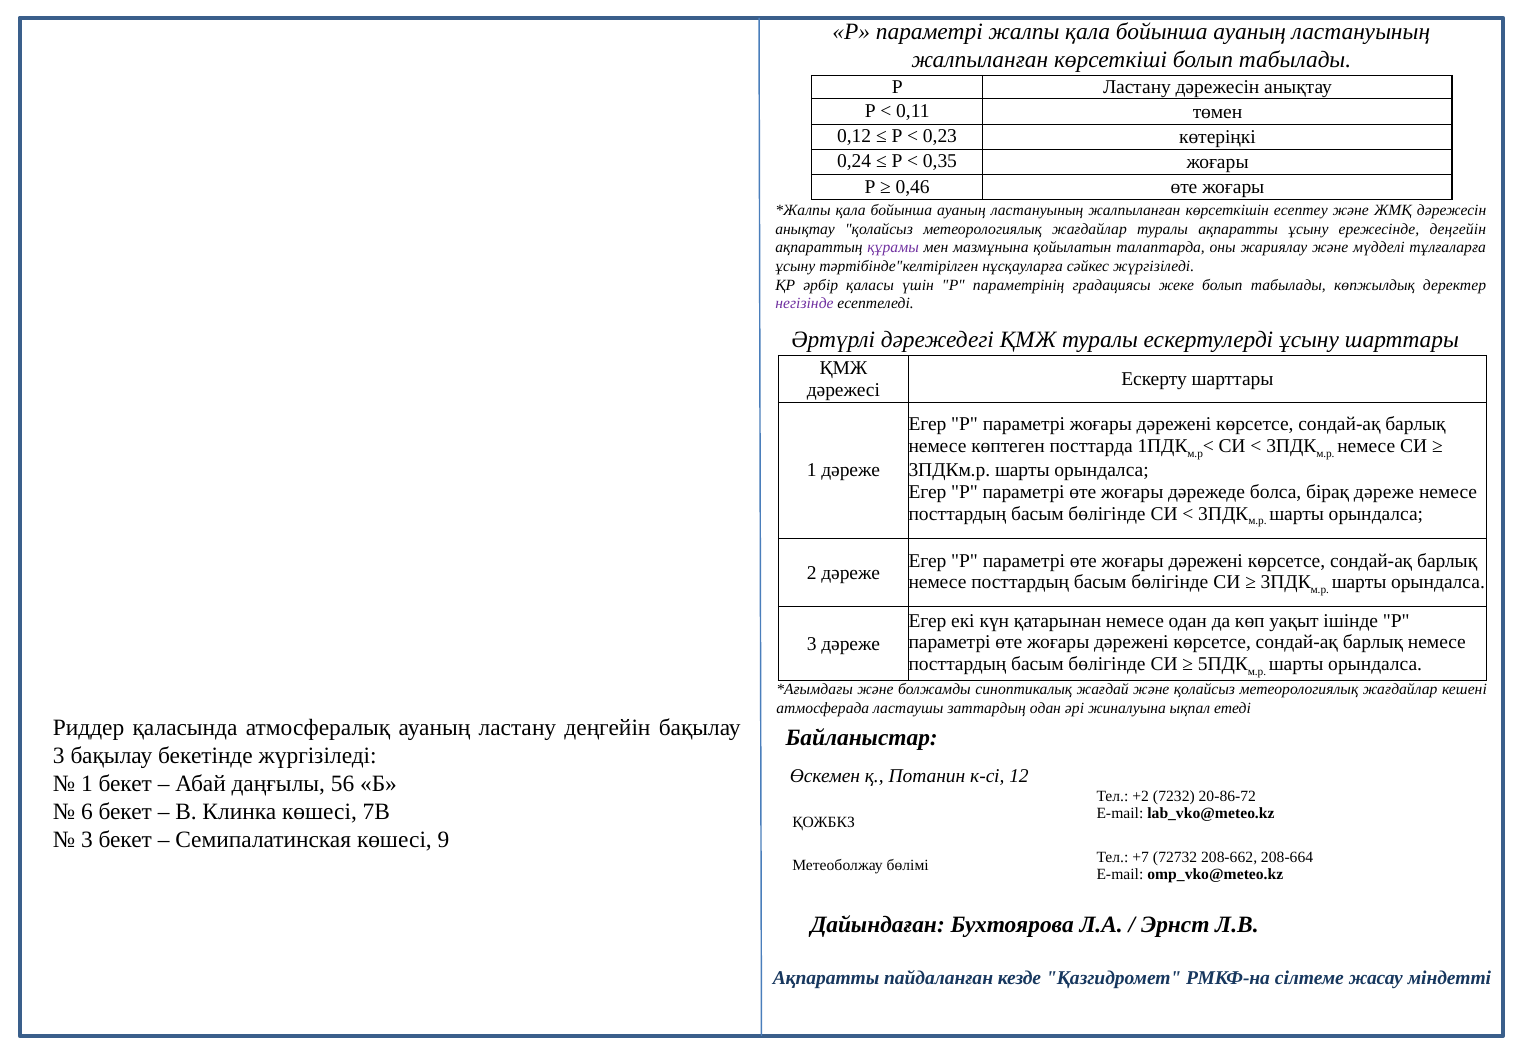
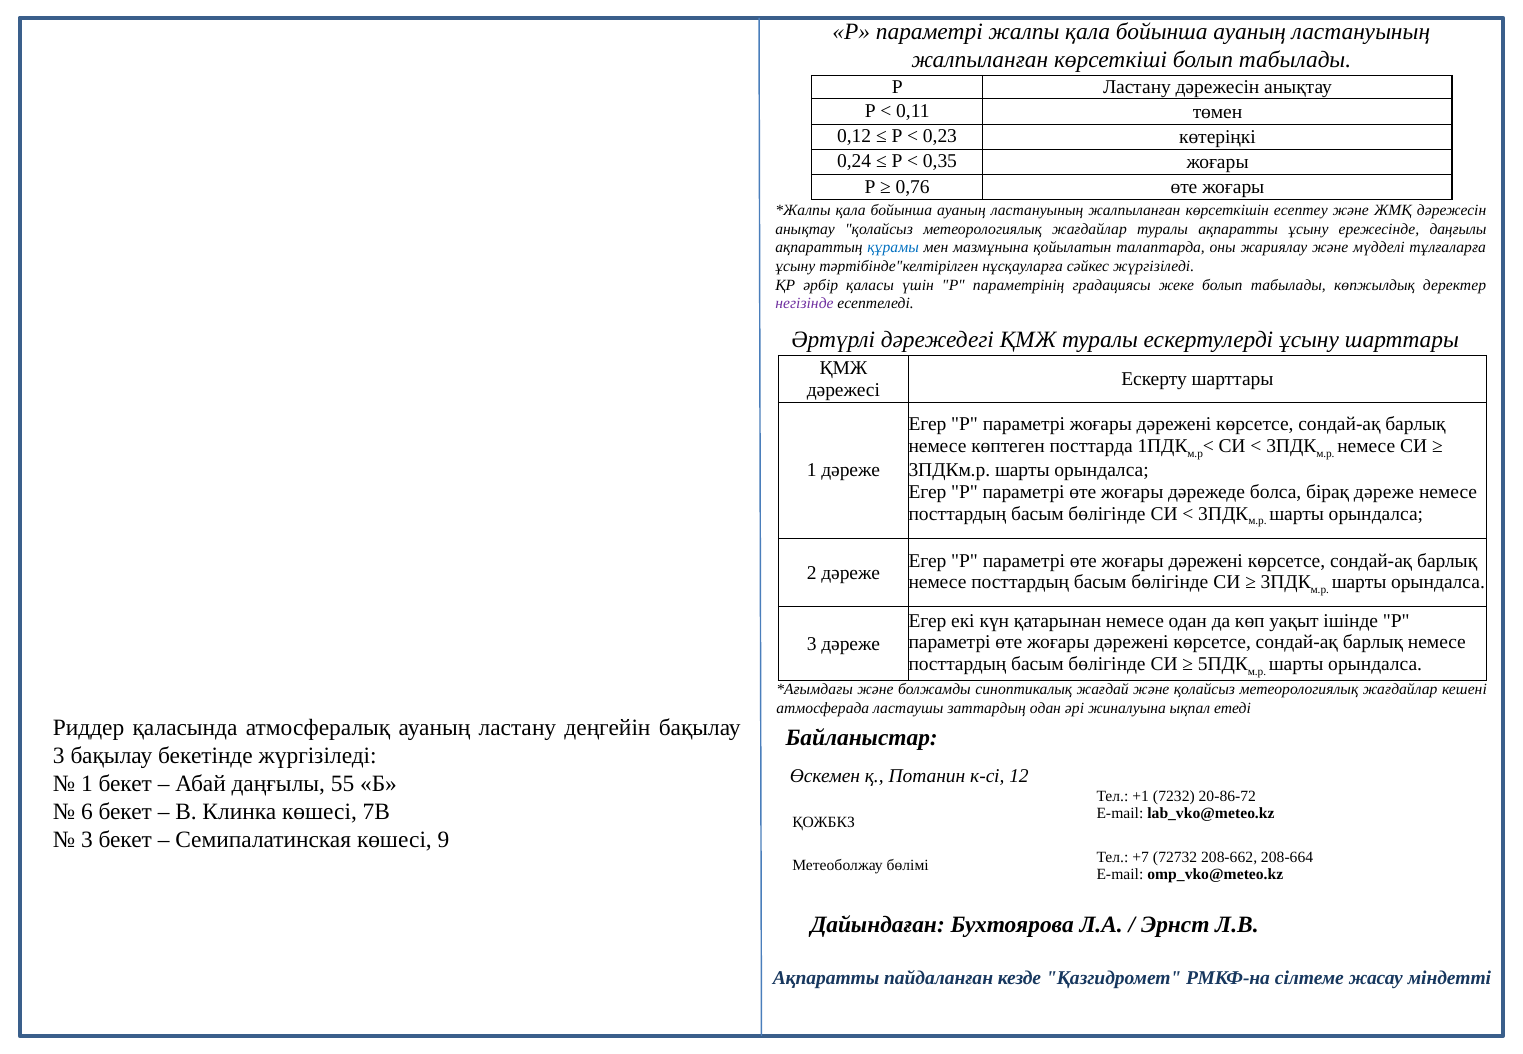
0,46: 0,46 -> 0,76
ережесінде деңгейін: деңгейін -> даңғылы
құрамы colour: purple -> blue
56: 56 -> 55
+2: +2 -> +1
